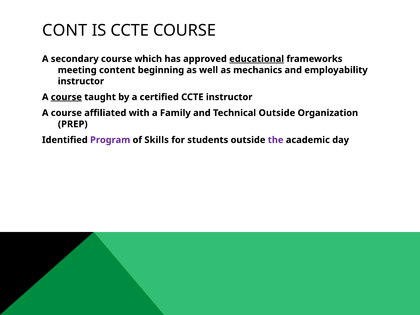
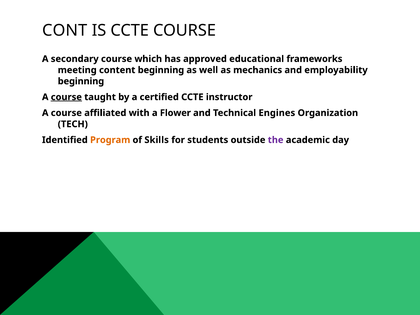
educational underline: present -> none
instructor at (81, 81): instructor -> beginning
Family: Family -> Flower
Technical Outside: Outside -> Engines
PREP: PREP -> TECH
Program colour: purple -> orange
